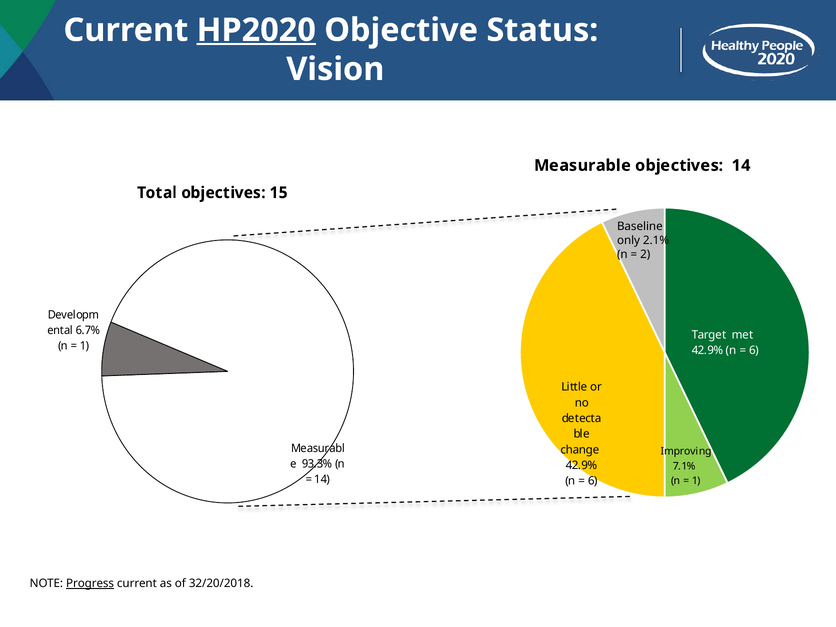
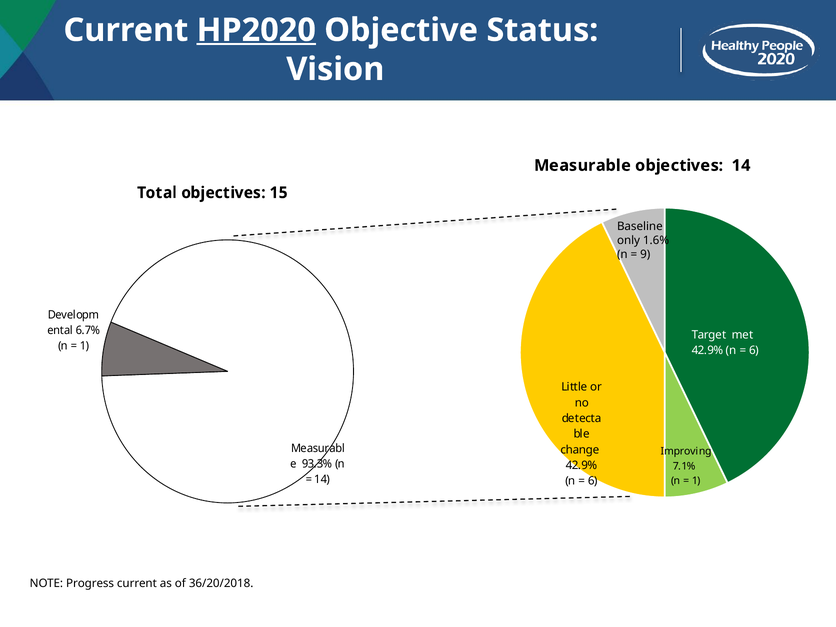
2.1%: 2.1% -> 1.6%
2: 2 -> 9
Progress underline: present -> none
32/20/2018: 32/20/2018 -> 36/20/2018
